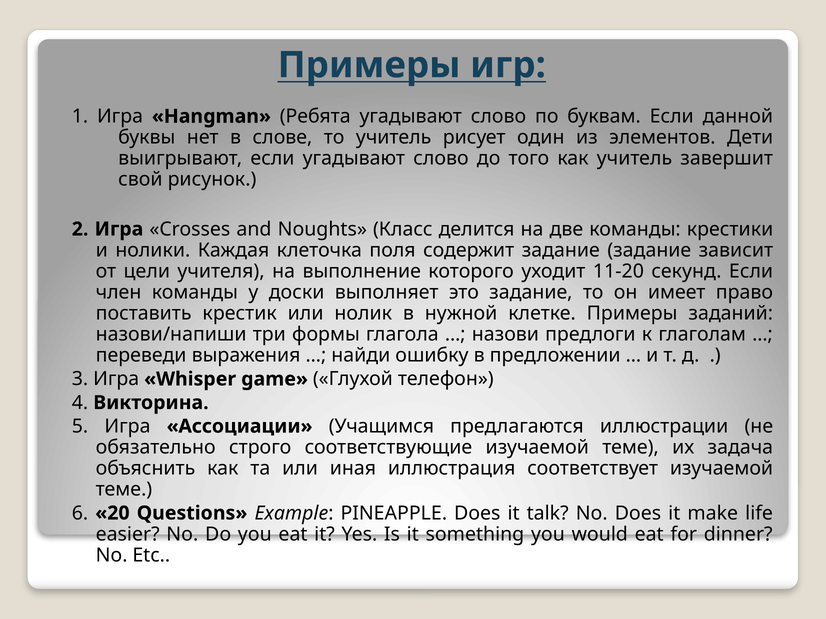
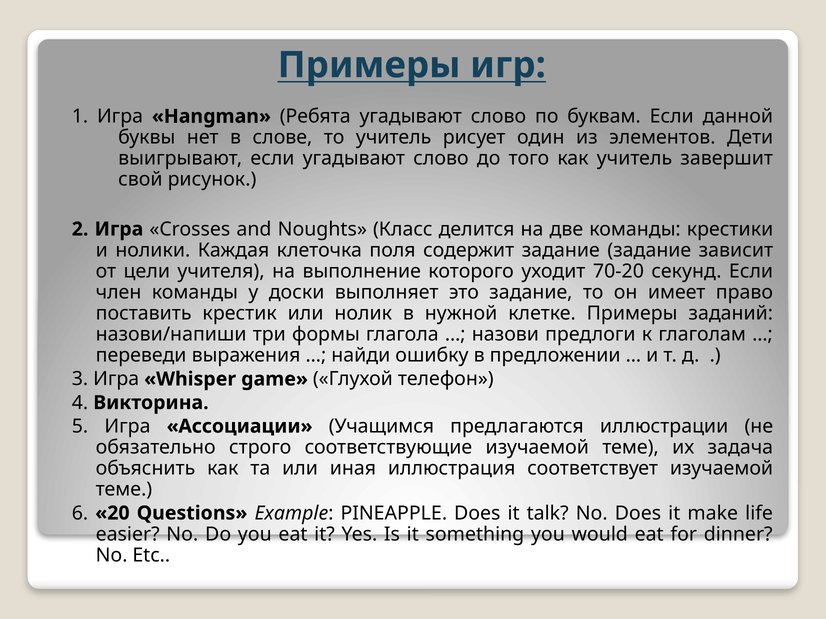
11-20: 11-20 -> 70-20
